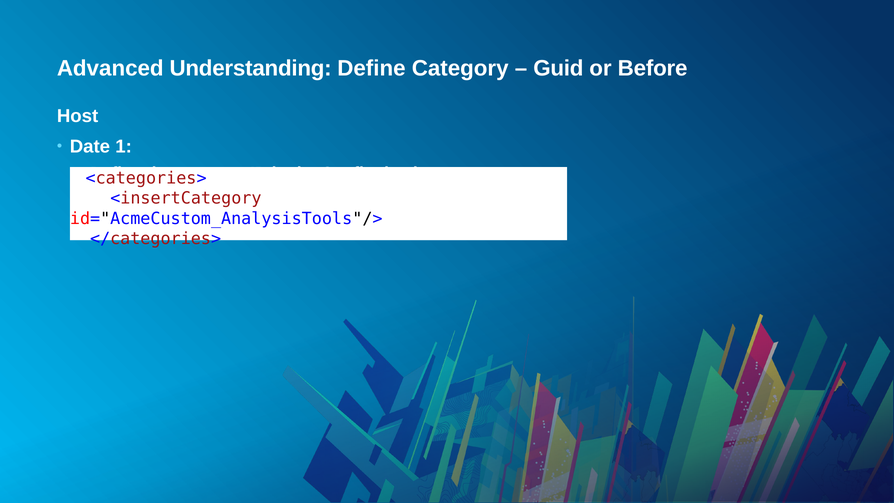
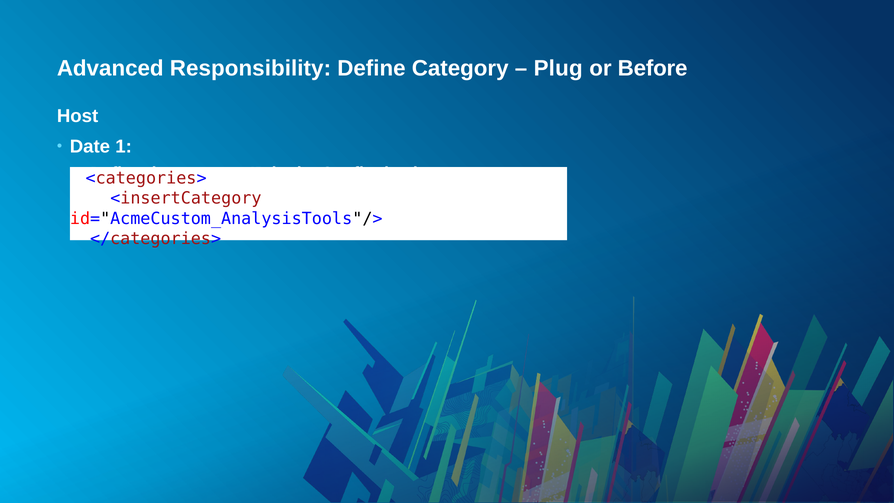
Understanding: Understanding -> Responsibility
Guid: Guid -> Plug
